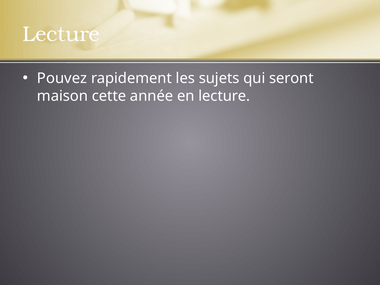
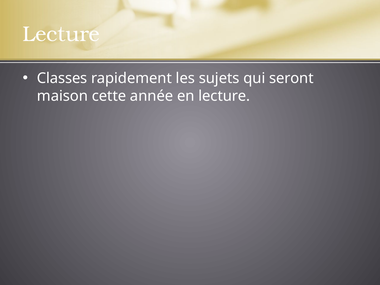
Pouvez: Pouvez -> Classes
